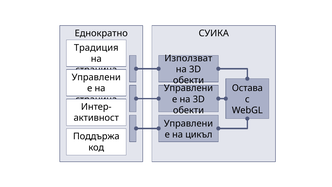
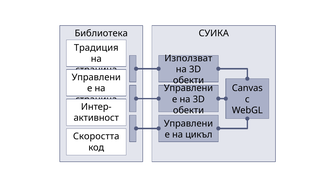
Еднократно: Еднократно -> Библиотека
Остава: Остава -> Canvas
Поддържа: Поддържа -> Скоростта
